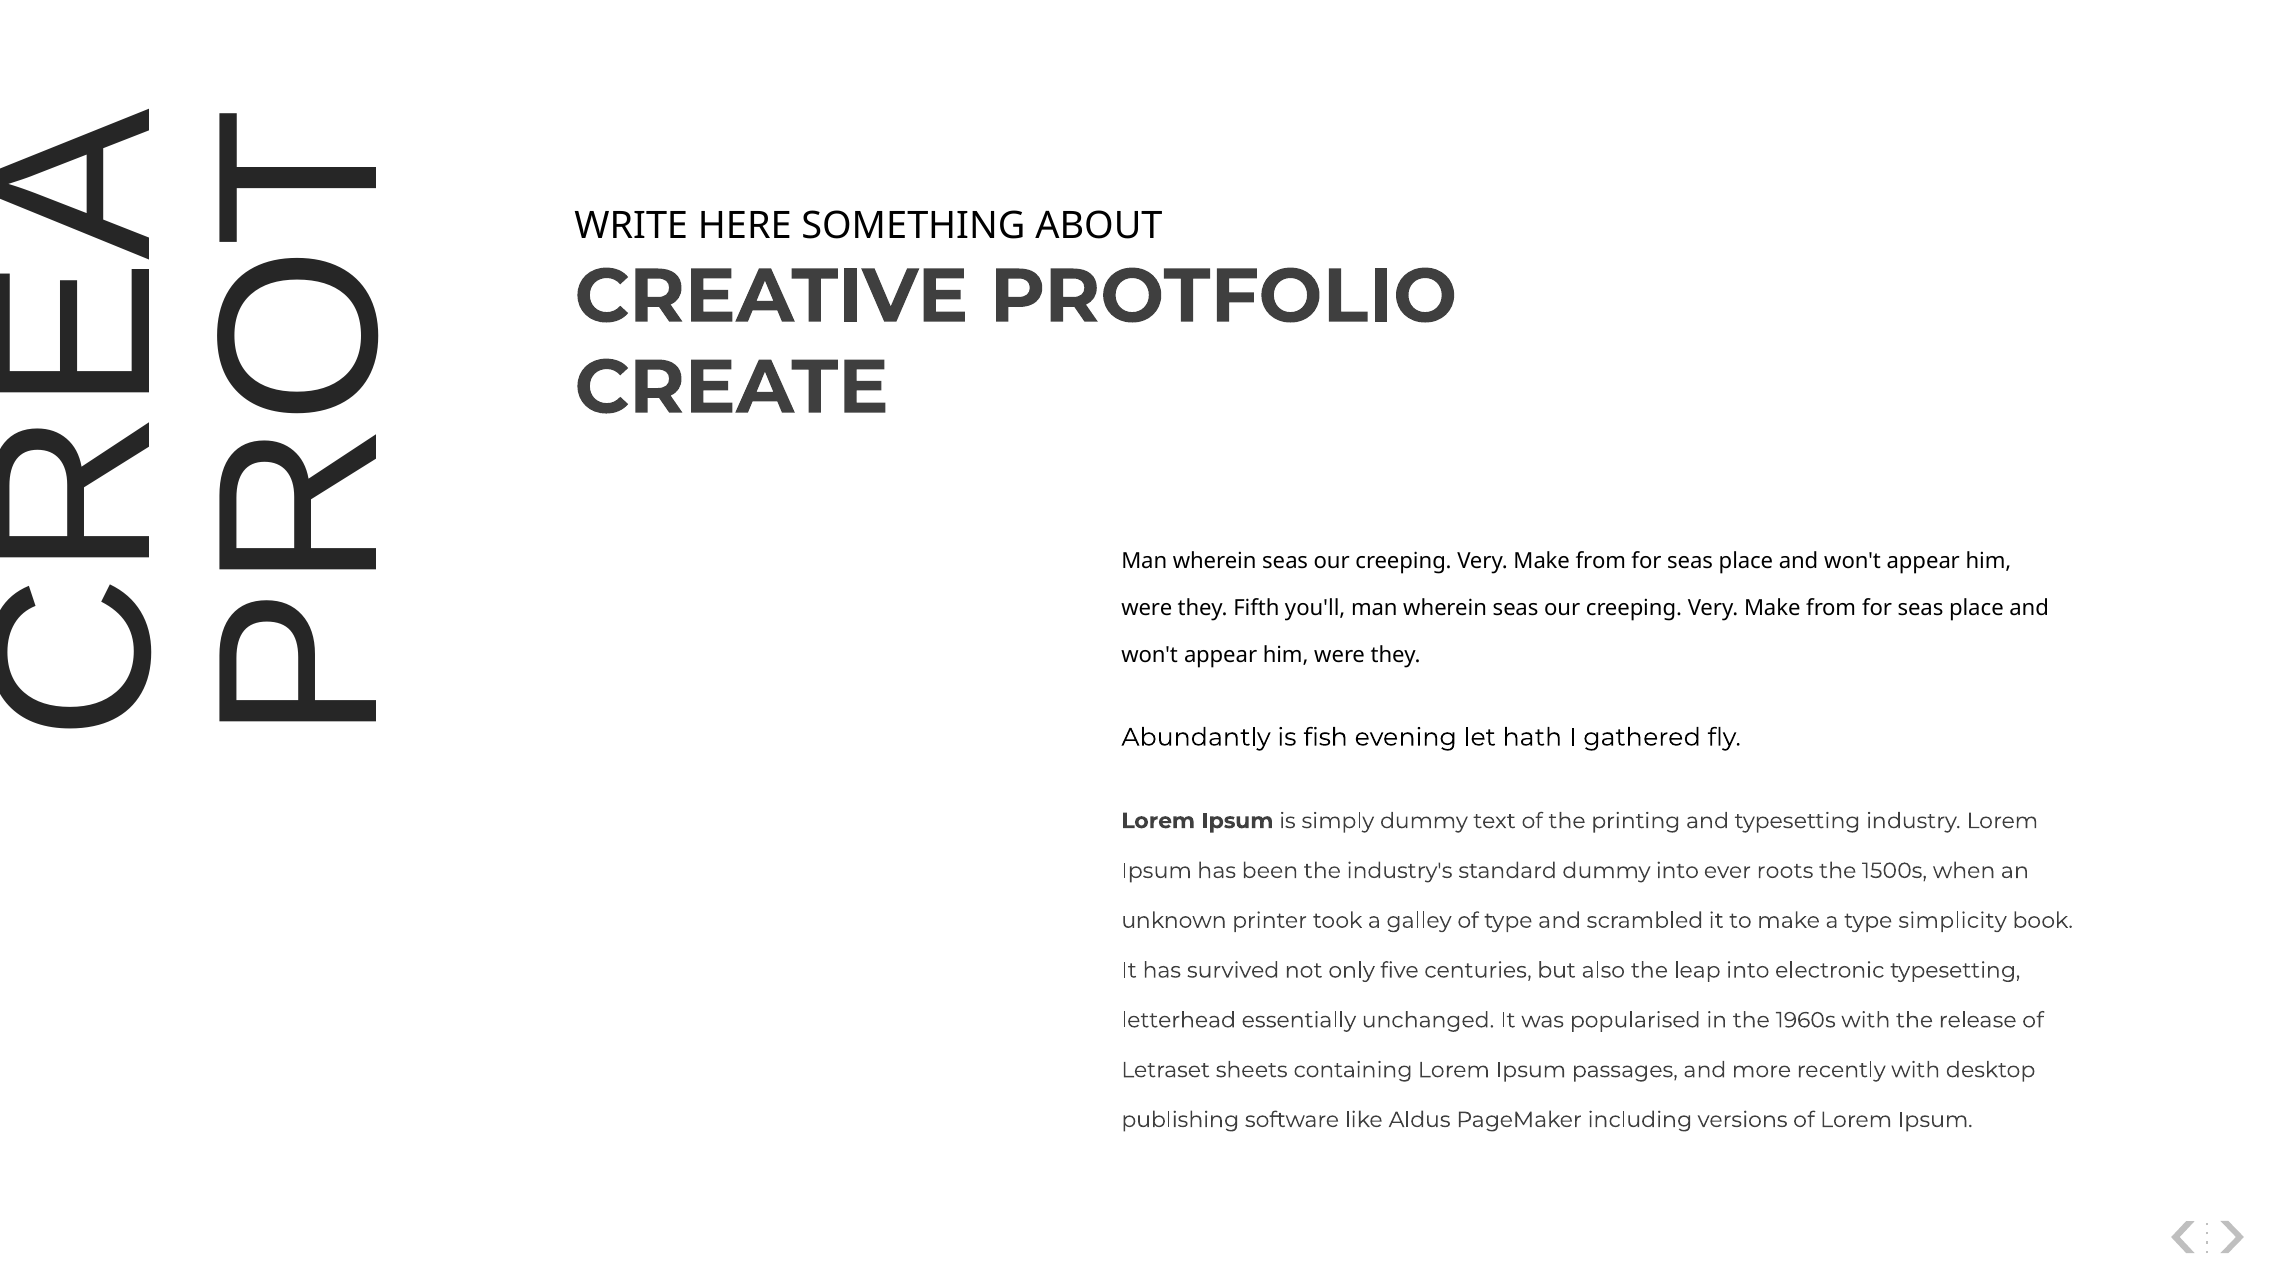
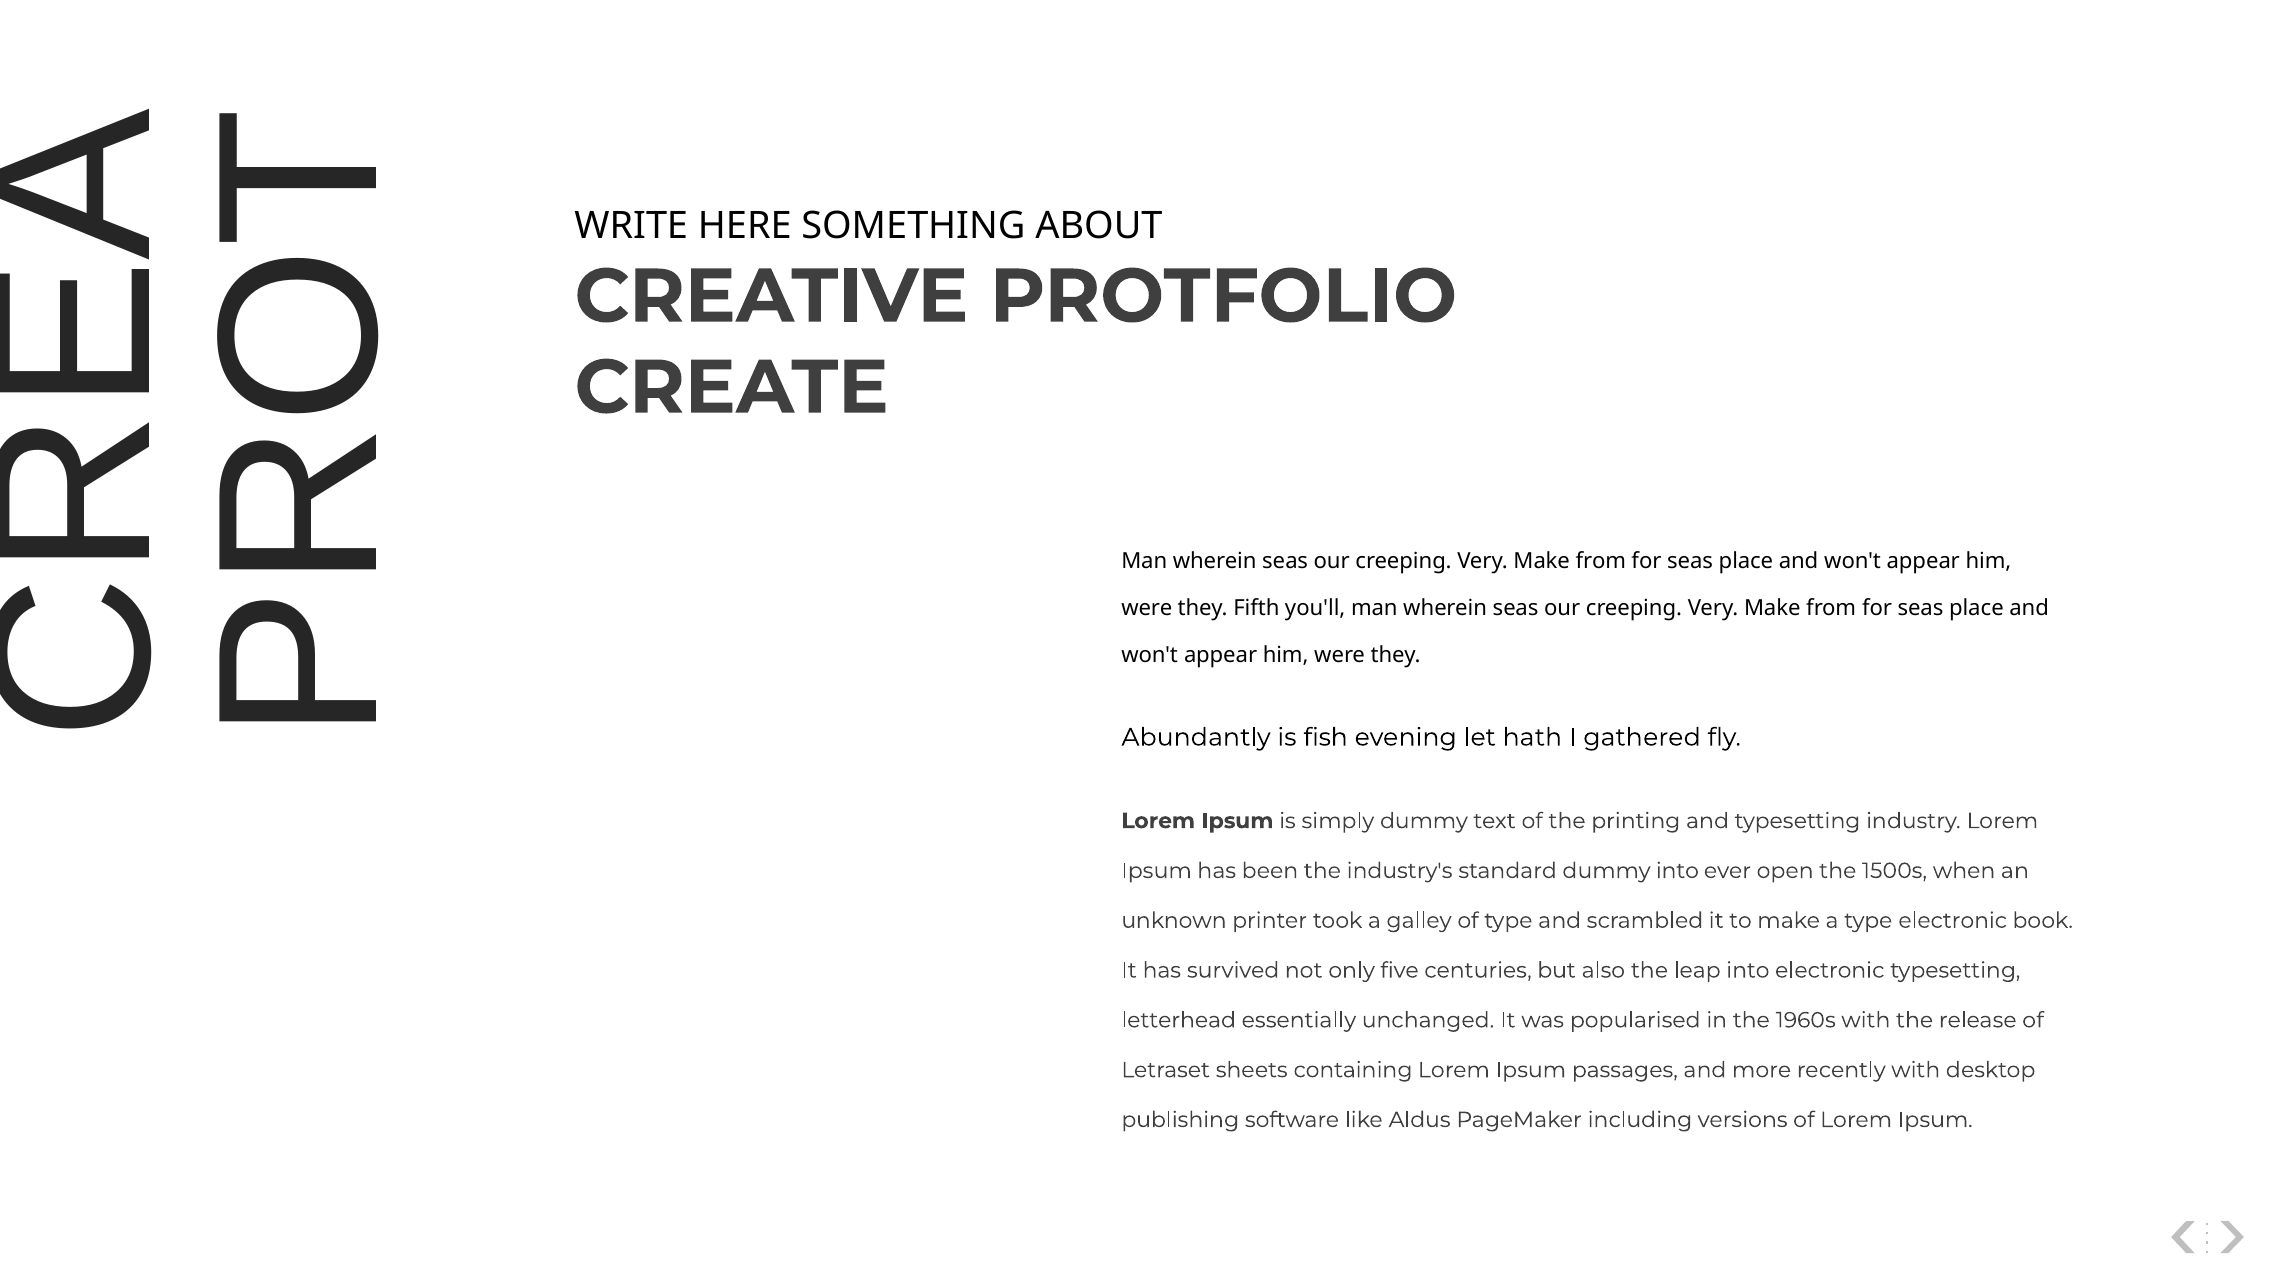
roots: roots -> open
type simplicity: simplicity -> electronic
